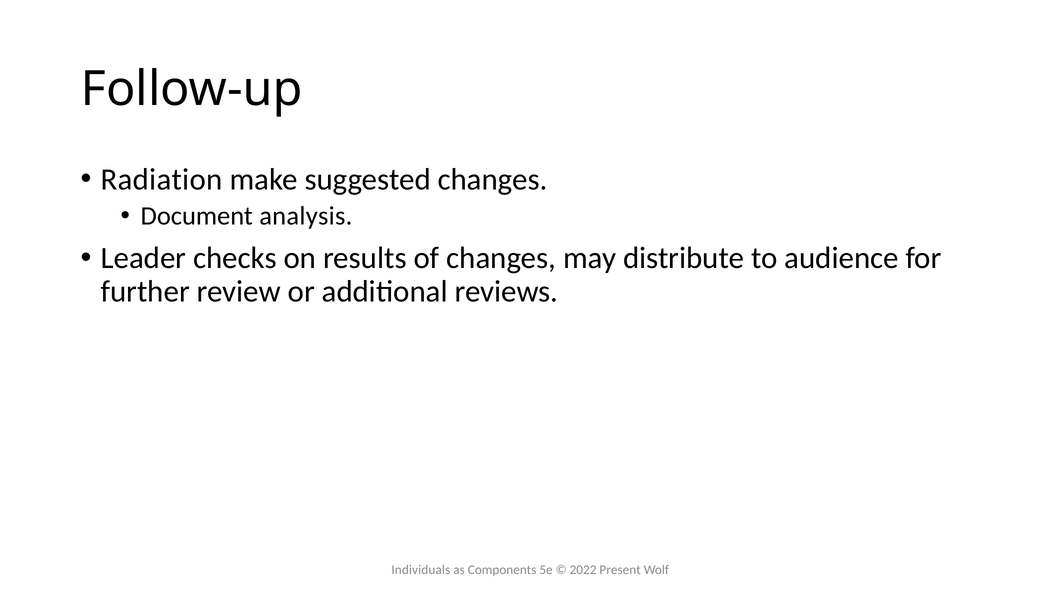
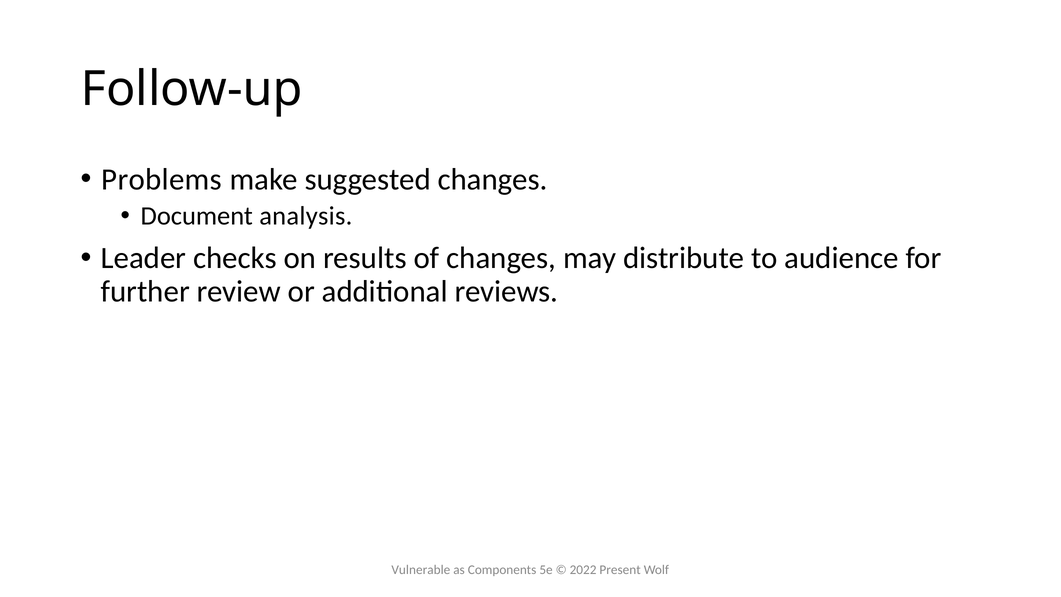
Radiation: Radiation -> Problems
Individuals: Individuals -> Vulnerable
